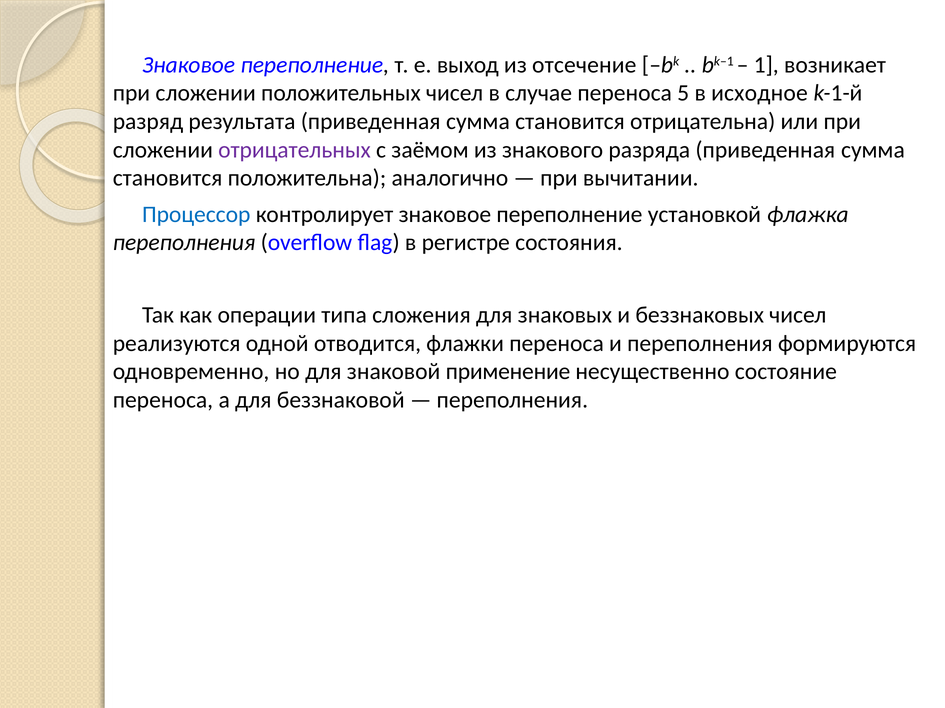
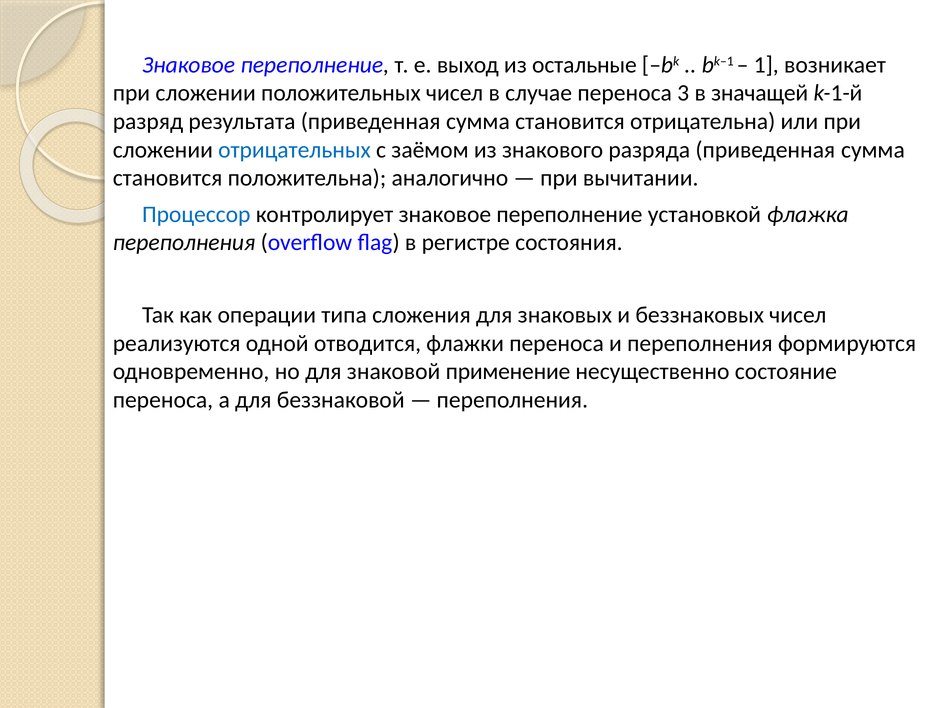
отсечение: отсечение -> остальные
5: 5 -> 3
исходное: исходное -> значащей
отрицательных colour: purple -> blue
